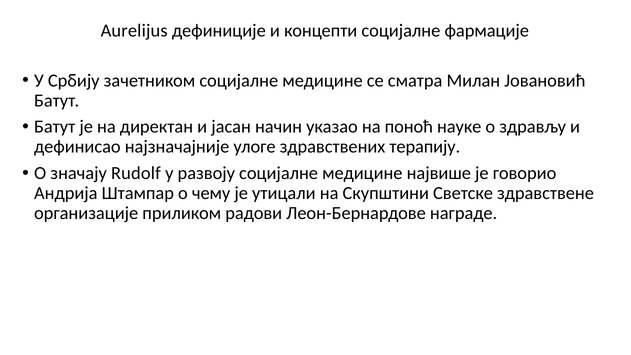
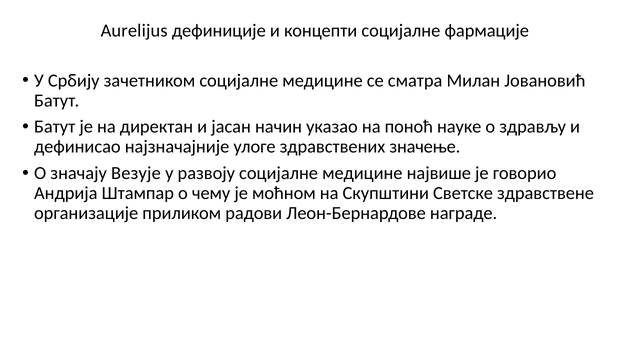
терапију: терапију -> значење
Rudolf: Rudolf -> Везује
утицали: утицали -> моћном
